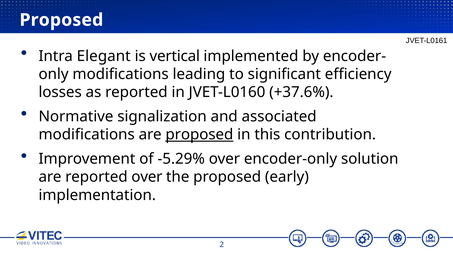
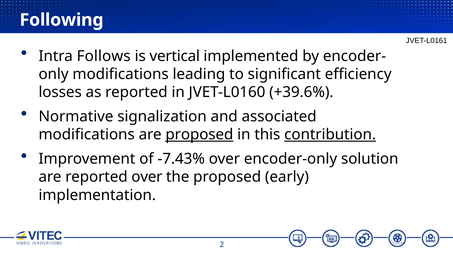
Proposed at (61, 20): Proposed -> Following
Elegant: Elegant -> Follows
+37.6%: +37.6% -> +39.6%
contribution underline: none -> present
-5.29%: -5.29% -> -7.43%
